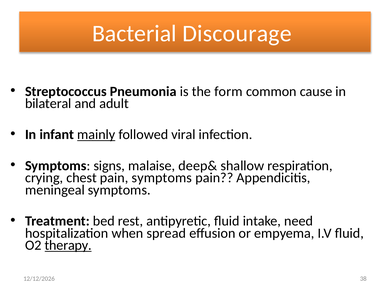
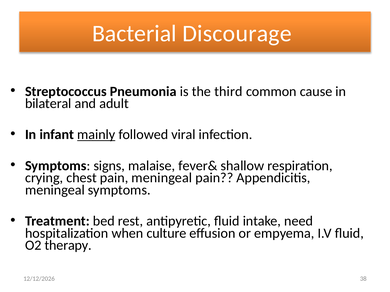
form: form -> third
deep&: deep& -> fever&
pain symptoms: symptoms -> meningeal
spread: spread -> culture
therapy underline: present -> none
